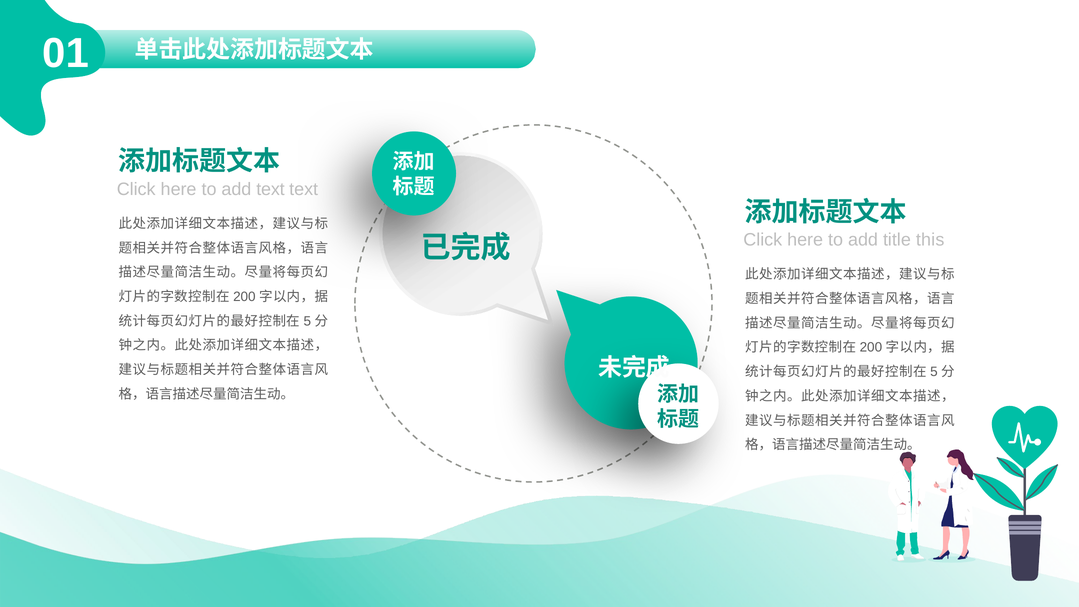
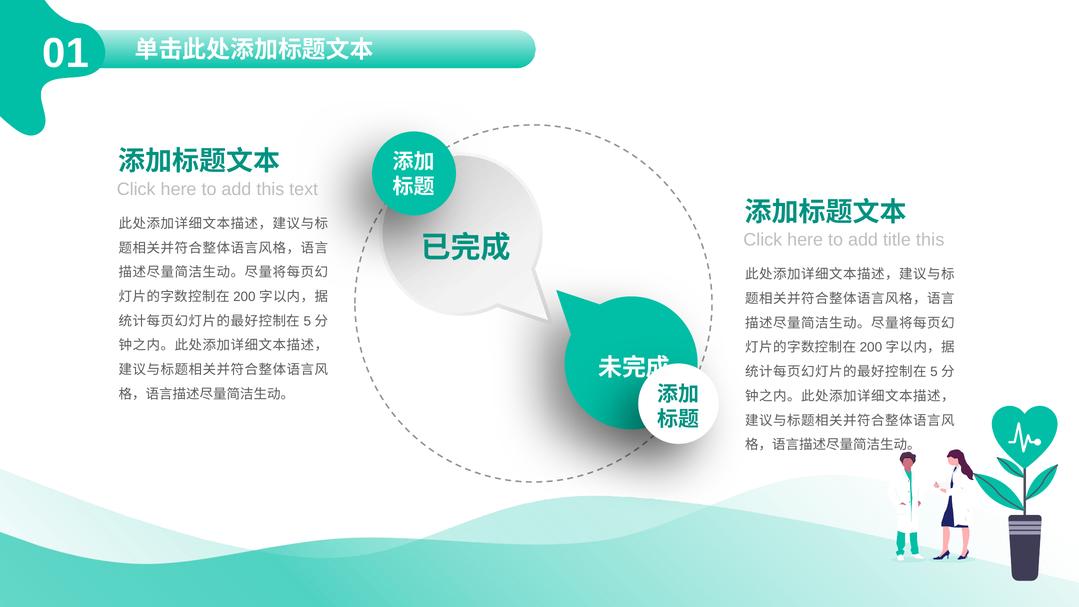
add text: text -> this
